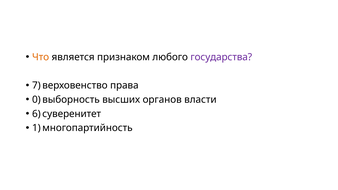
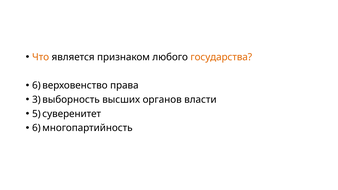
государства colour: purple -> orange
7 at (36, 85): 7 -> 6
0: 0 -> 3
6: 6 -> 5
1 at (36, 128): 1 -> 6
